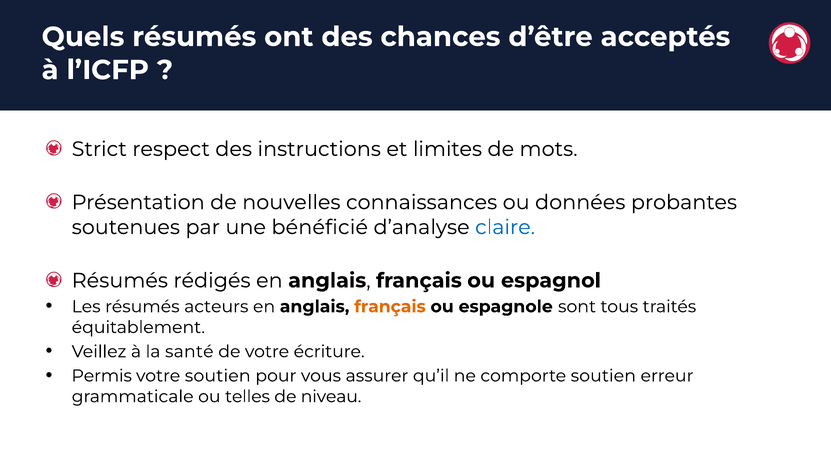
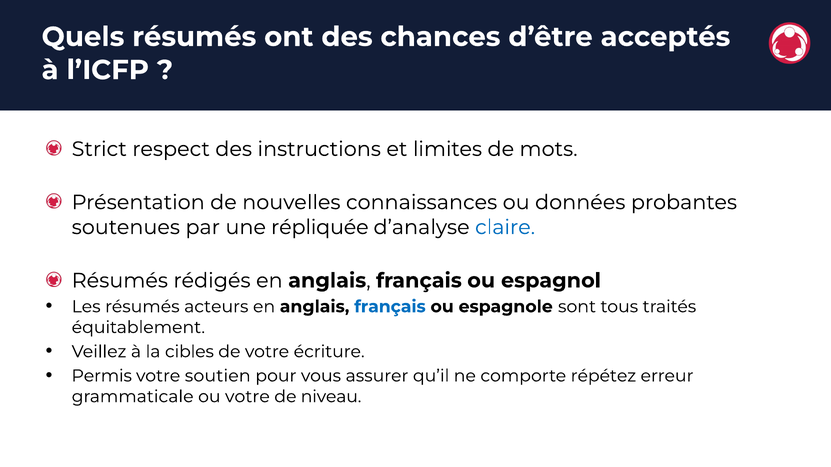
bénéficié: bénéficié -> répliquée
français at (390, 307) colour: orange -> blue
santé: santé -> cibles
comporte soutien: soutien -> répétez
ou telles: telles -> votre
